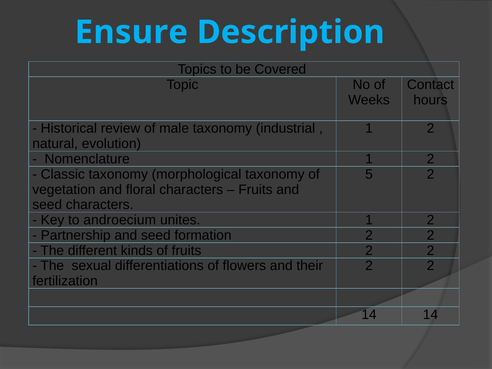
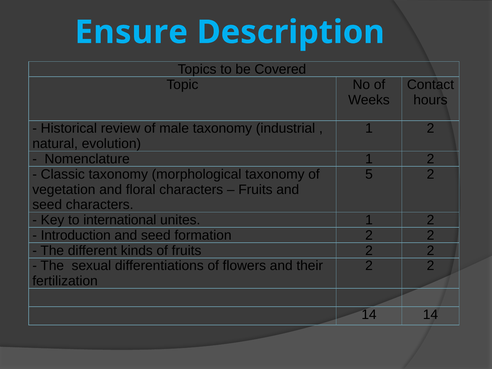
androecium: androecium -> international
Partnership: Partnership -> Introduction
